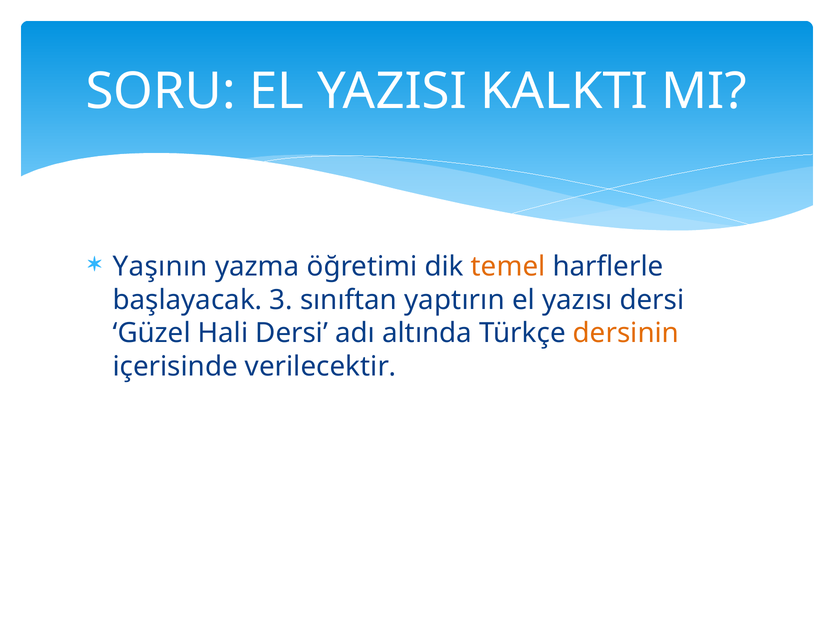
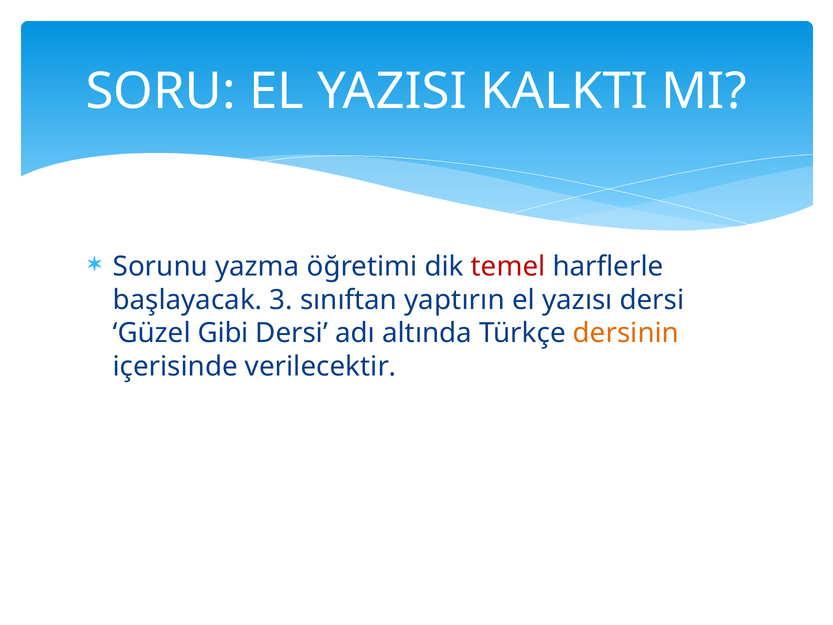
Yaşının: Yaşının -> Sorunu
temel colour: orange -> red
Hali: Hali -> Gibi
